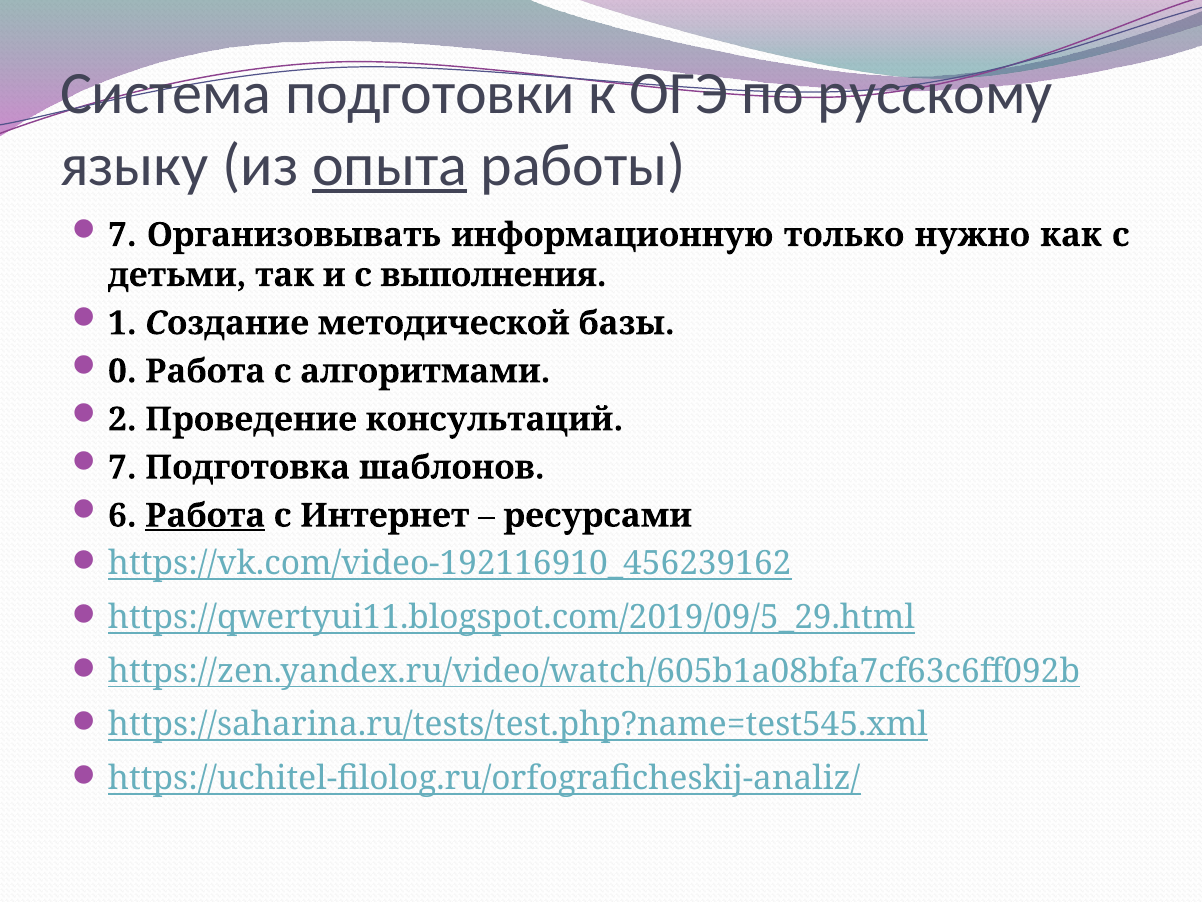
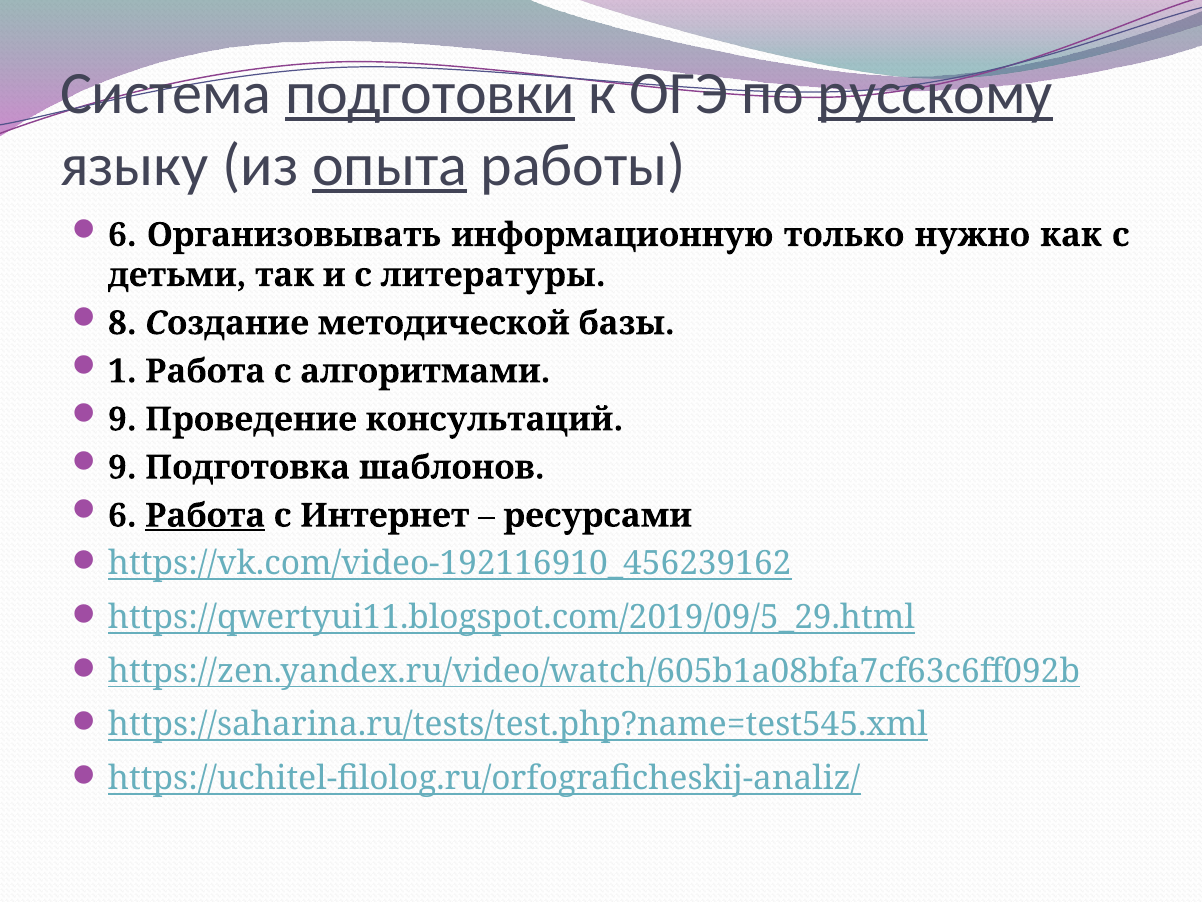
подготовки underline: none -> present
русскому underline: none -> present
7 at (122, 235): 7 -> 6
выполнения: выполнения -> литературы
1: 1 -> 8
0: 0 -> 1
2 at (122, 419): 2 -> 9
7 at (122, 467): 7 -> 9
